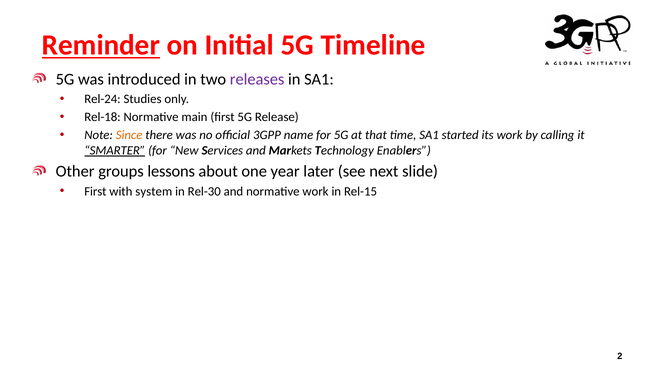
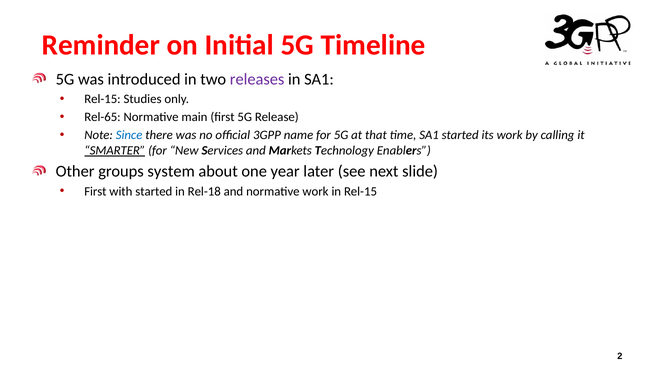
Reminder underline: present -> none
Rel-24 at (102, 99): Rel-24 -> Rel-15
Rel-18: Rel-18 -> Rel-65
Since colour: orange -> blue
lessons: lessons -> system
with system: system -> started
Rel-30: Rel-30 -> Rel-18
